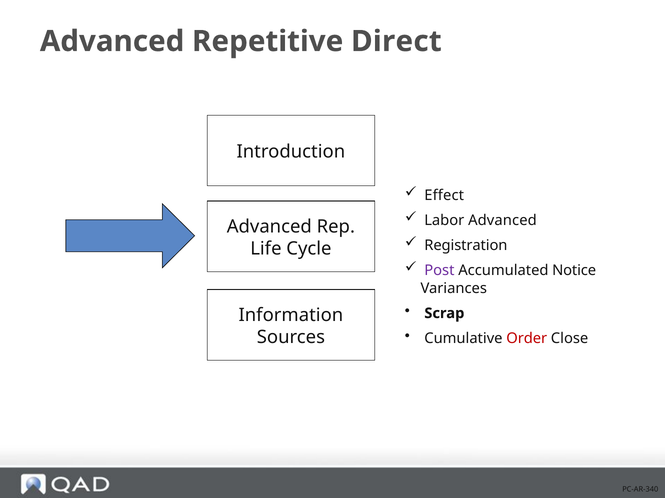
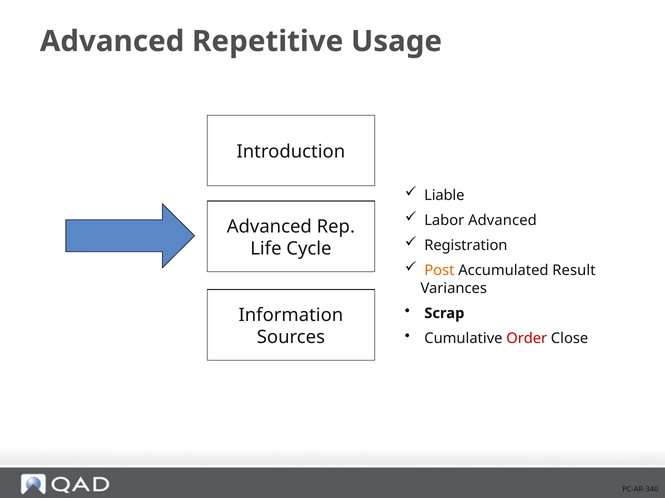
Direct: Direct -> Usage
Effect: Effect -> Liable
Post colour: purple -> orange
Notice: Notice -> Result
